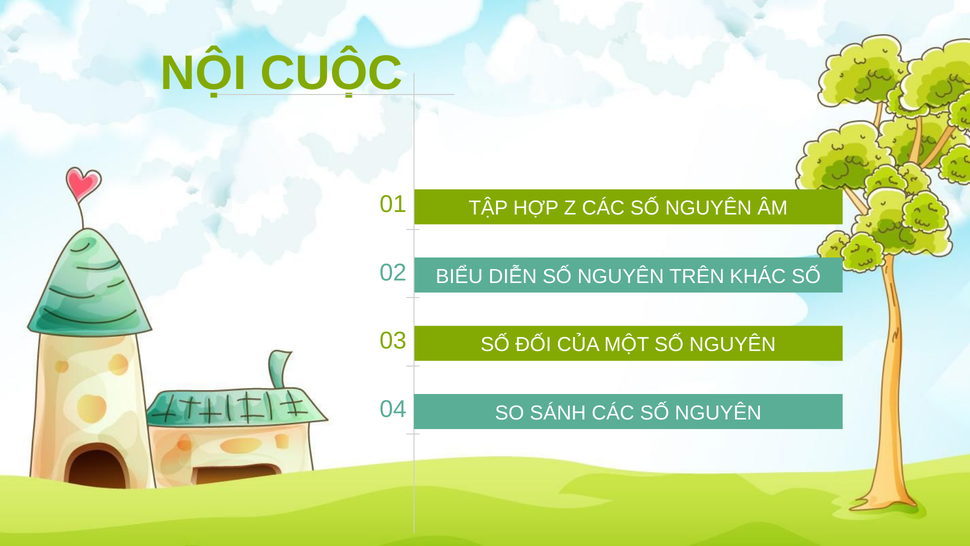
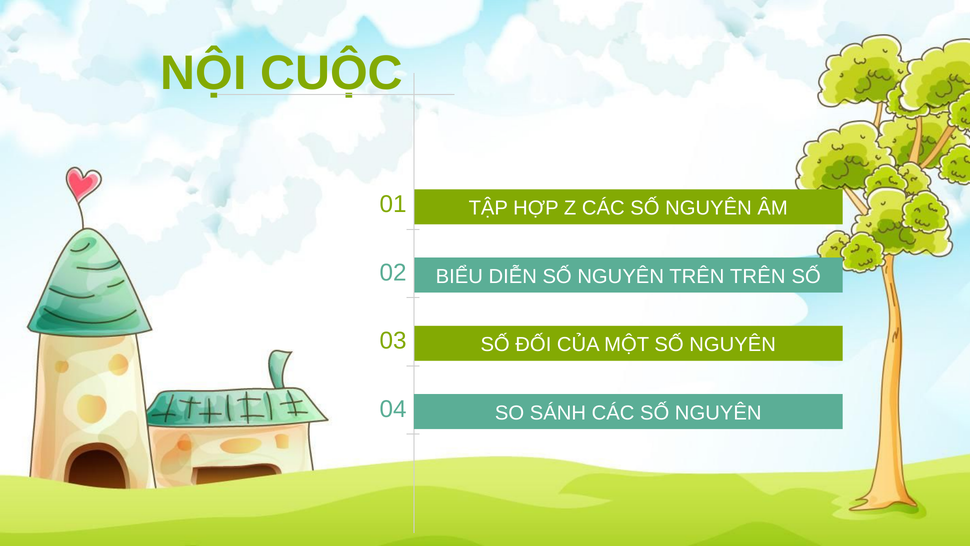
TRÊN KHÁC: KHÁC -> TRÊN
